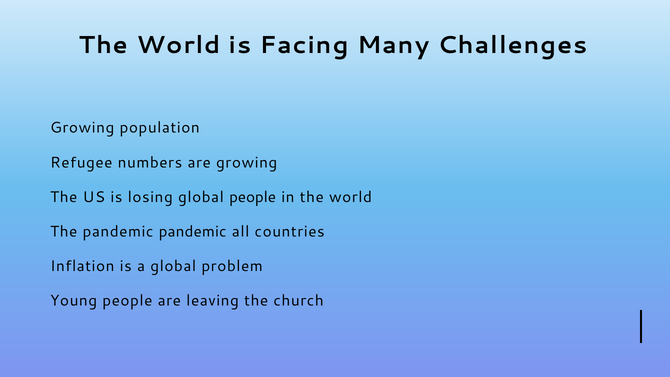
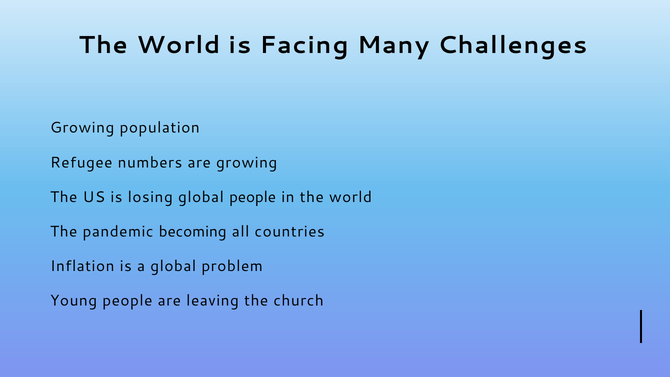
pandemic pandemic: pandemic -> becoming
